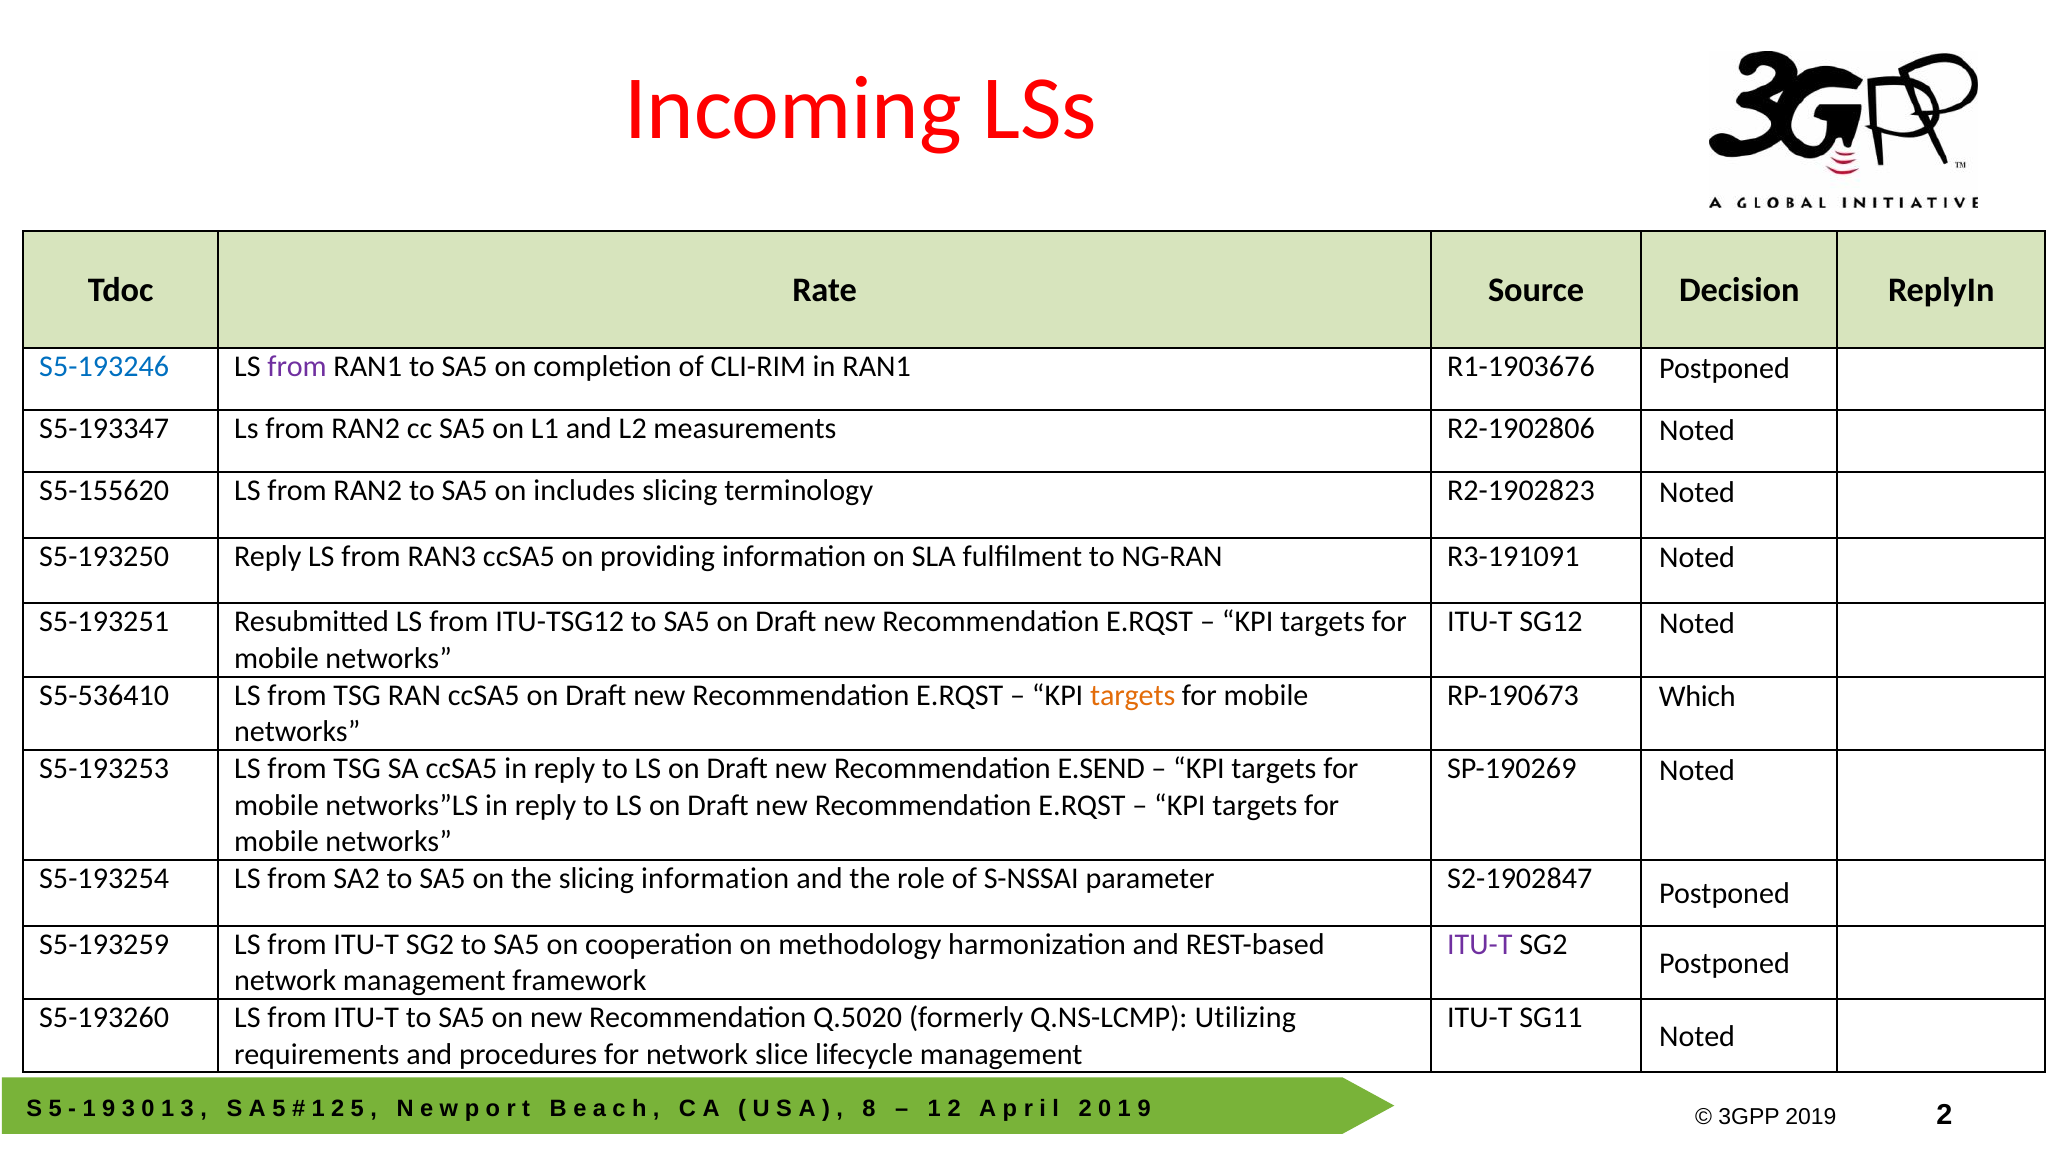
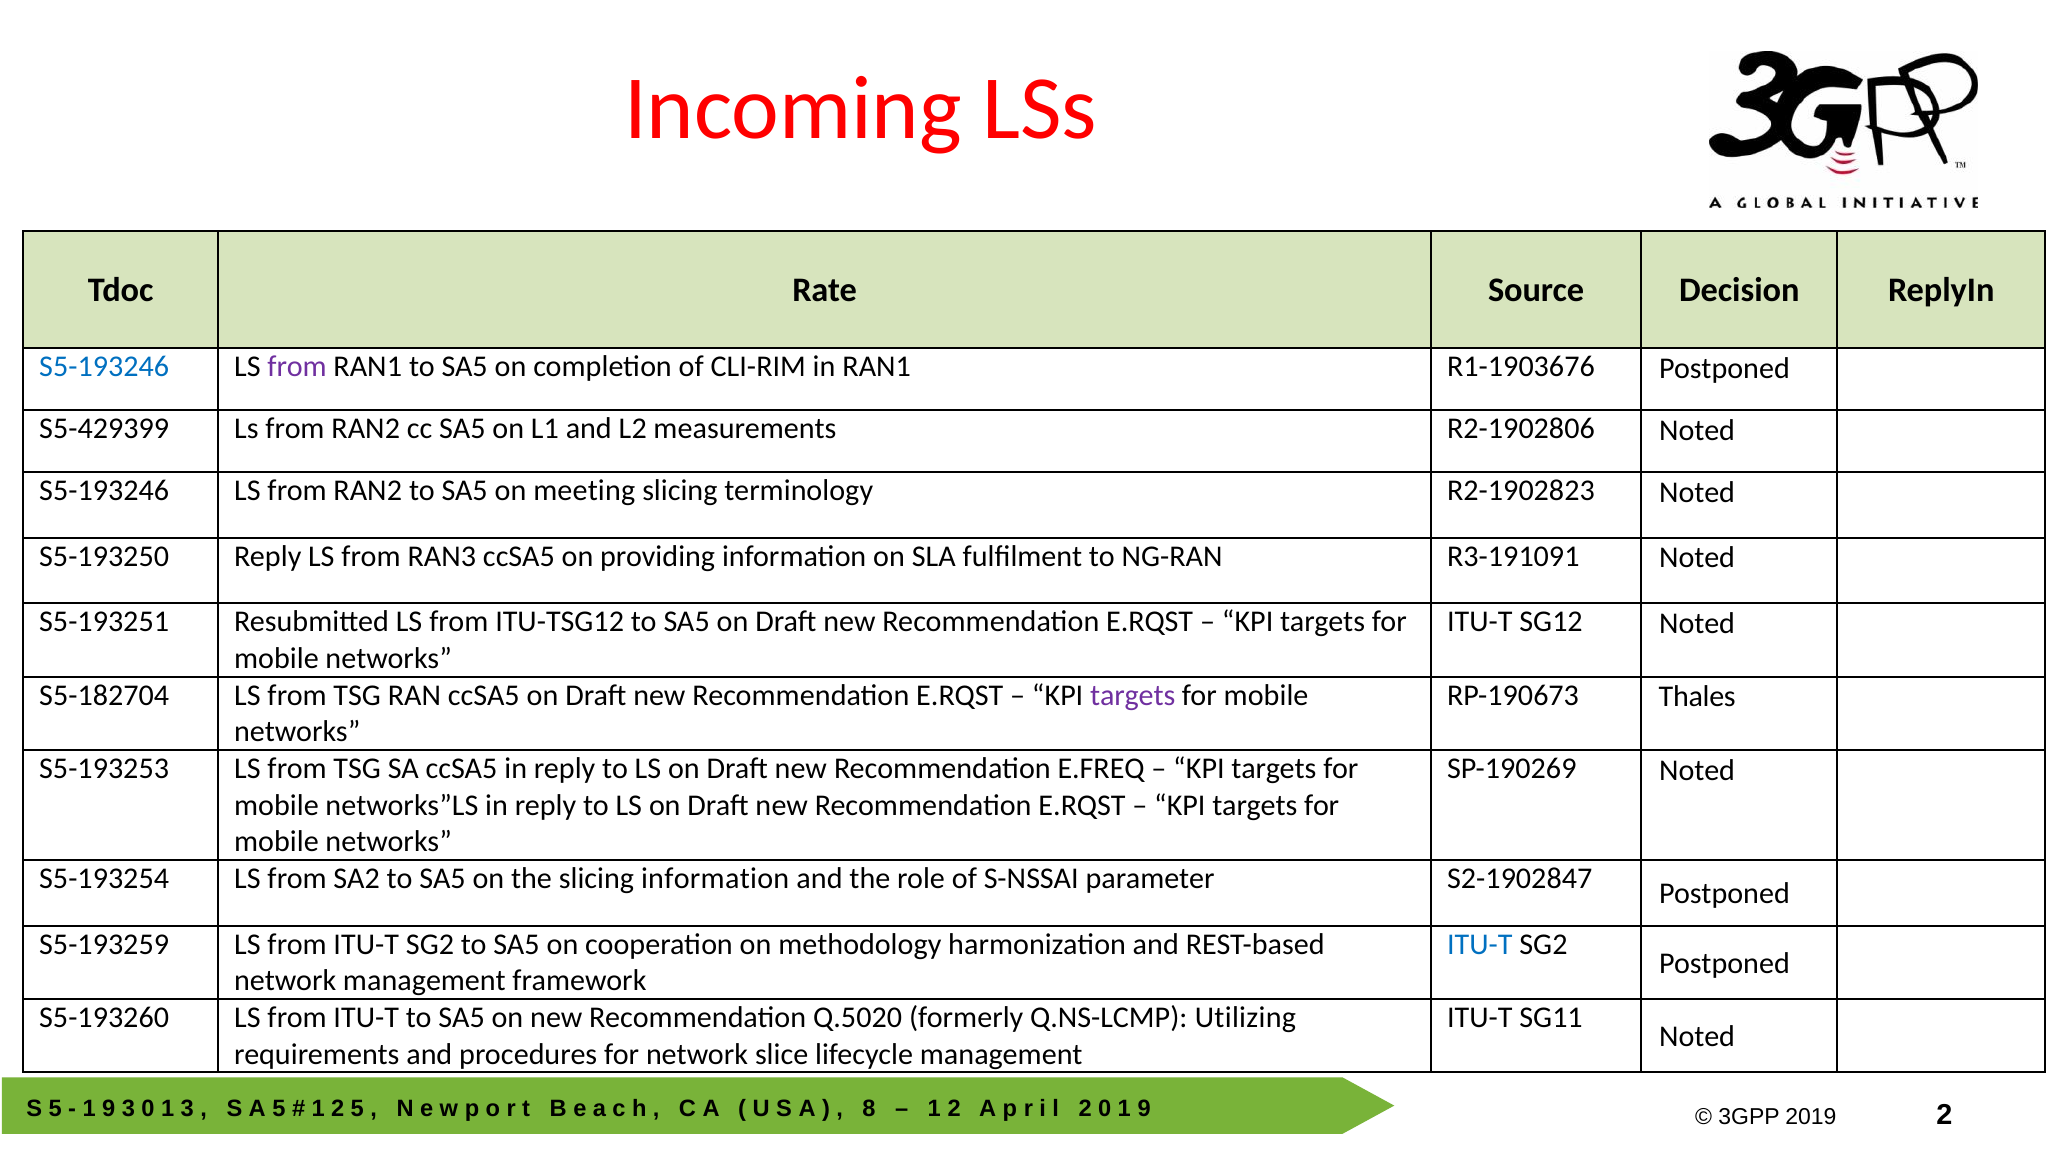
S5-193347: S5-193347 -> S5-429399
S5-155620 at (104, 491): S5-155620 -> S5-193246
includes: includes -> meeting
S5-536410: S5-536410 -> S5-182704
targets at (1133, 695) colour: orange -> purple
Which: Which -> Thales
E.SEND: E.SEND -> E.FREQ
ITU-T at (1480, 944) colour: purple -> blue
